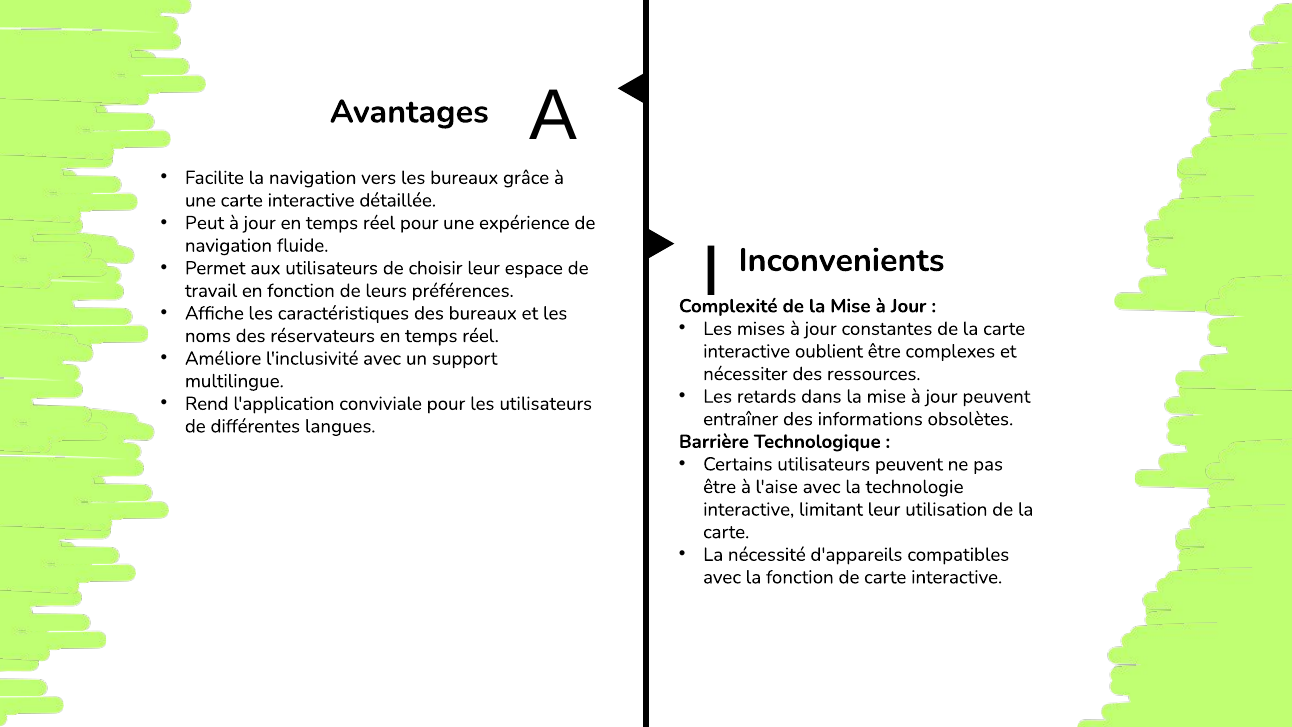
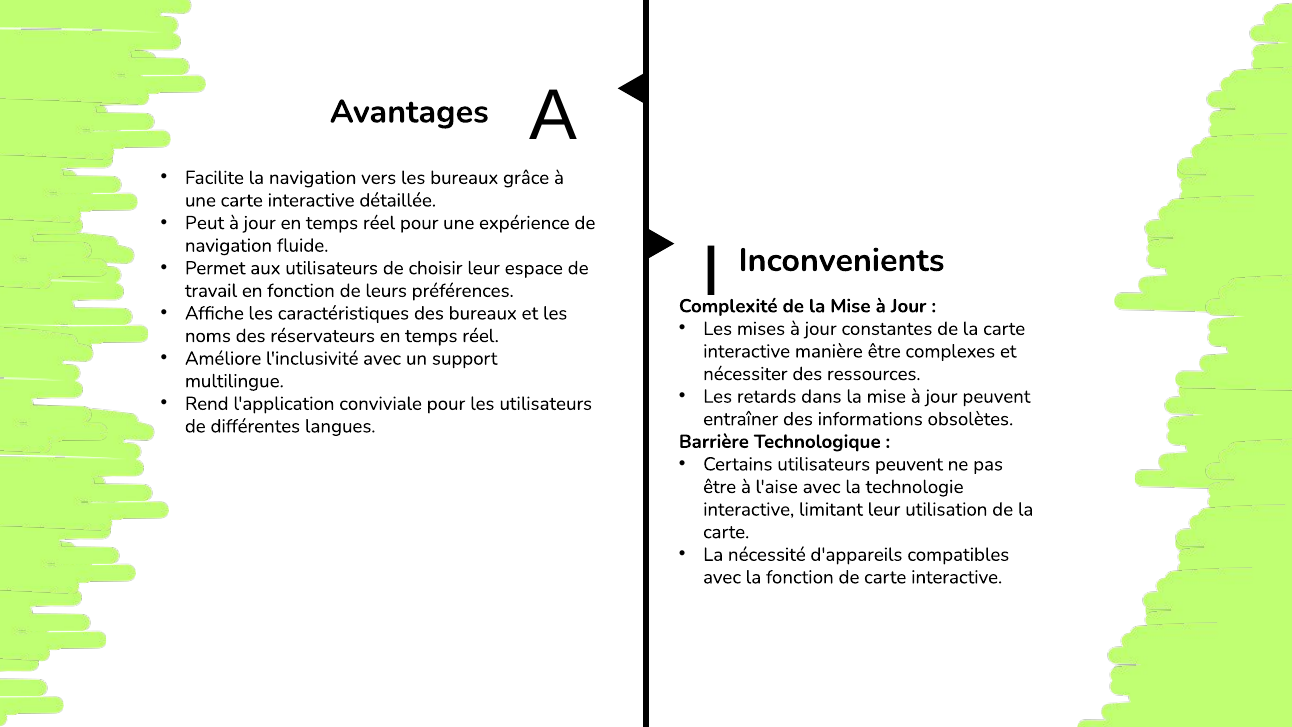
oublient: oublient -> manière
